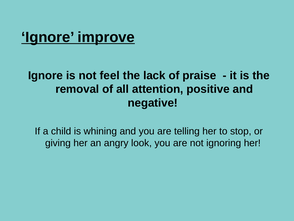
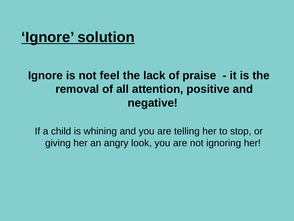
improve: improve -> solution
